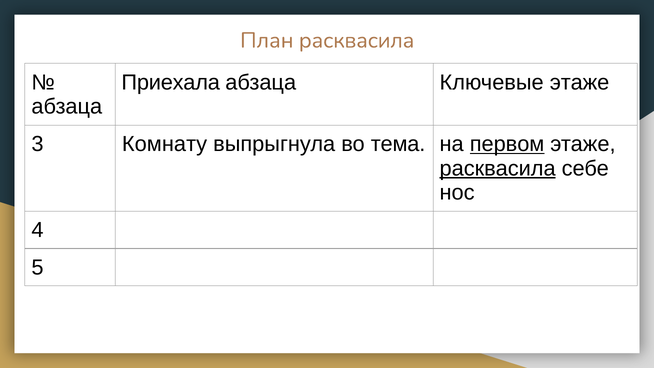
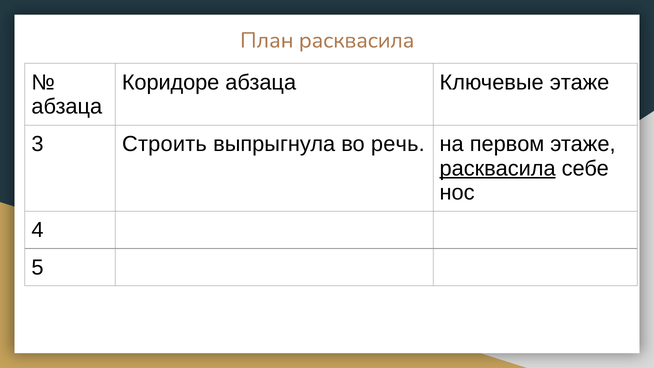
Приехала: Приехала -> Коридоре
Комнату: Комнату -> Строить
тема: тема -> речь
первом underline: present -> none
